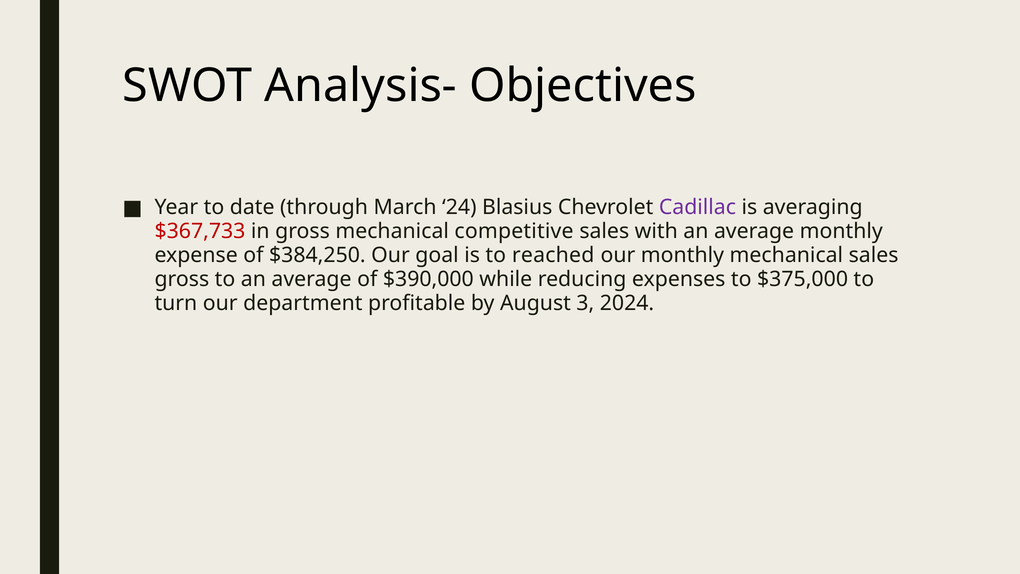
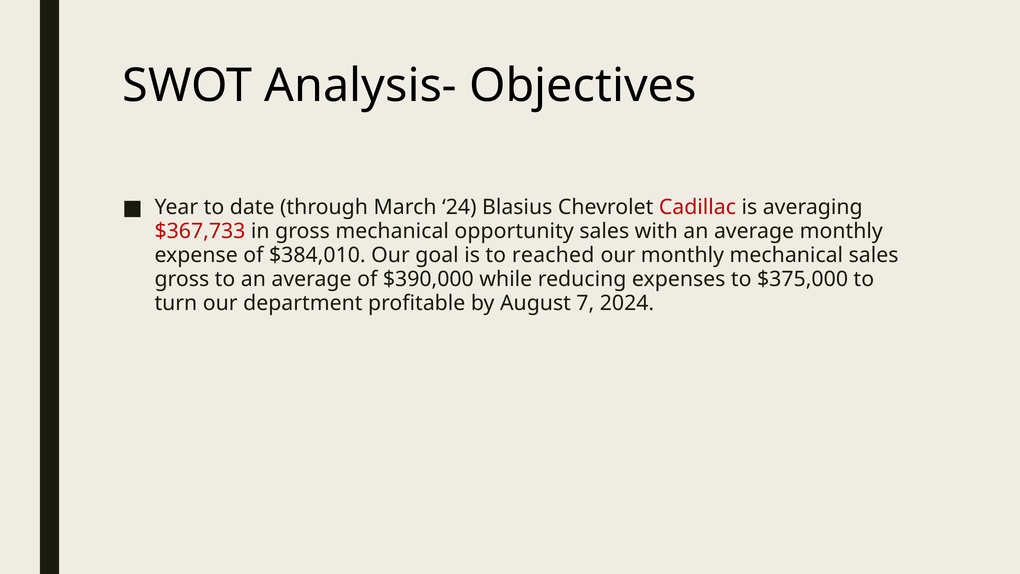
Cadillac colour: purple -> red
competitive: competitive -> opportunity
$384,250: $384,250 -> $384,010
3: 3 -> 7
